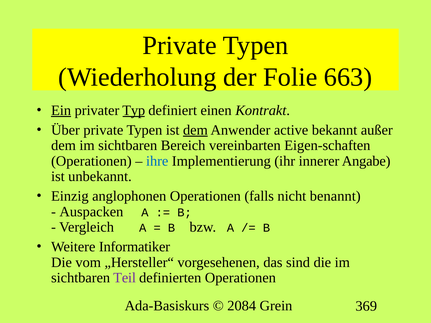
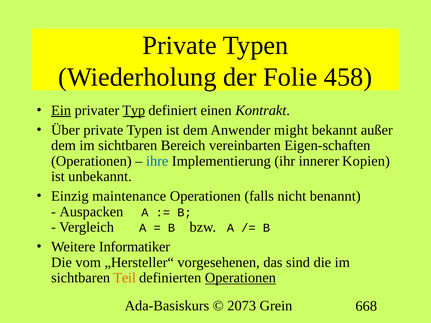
663: 663 -> 458
dem at (195, 130) underline: present -> none
active: active -> might
Angabe: Angabe -> Kopien
anglophonen: anglophonen -> maintenance
Teil colour: purple -> orange
Operationen at (240, 278) underline: none -> present
2084: 2084 -> 2073
369: 369 -> 668
